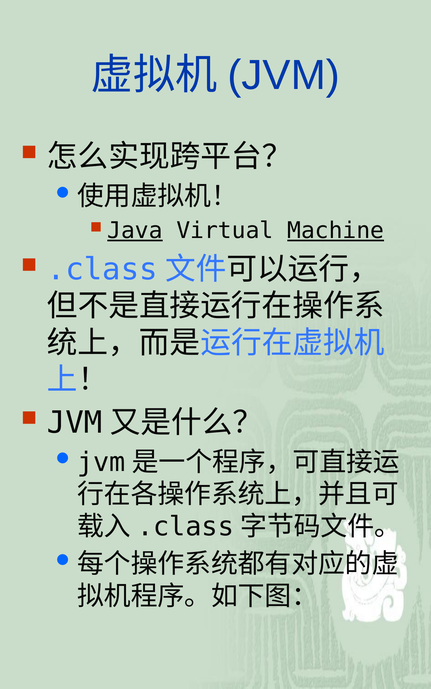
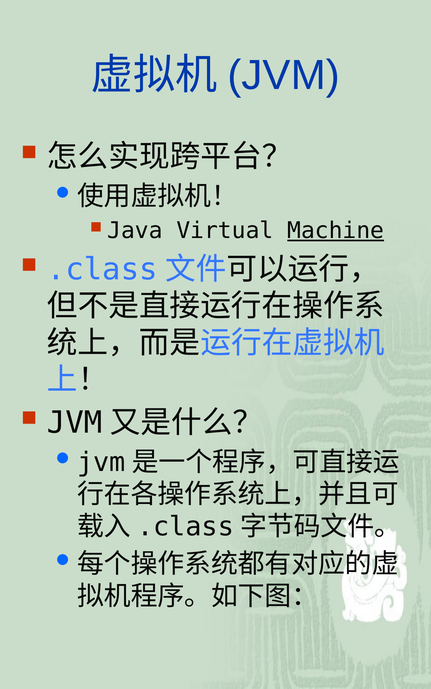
Java underline: present -> none
